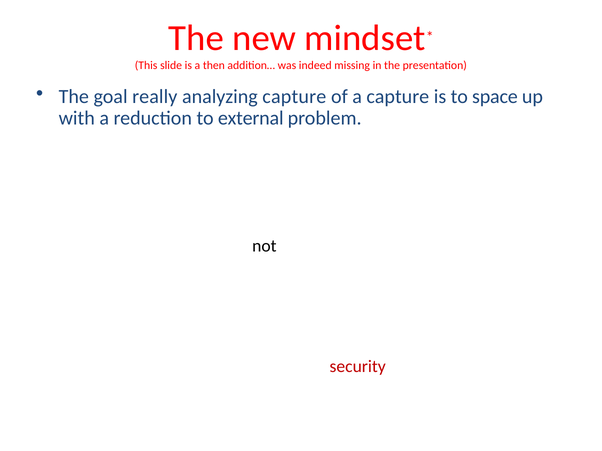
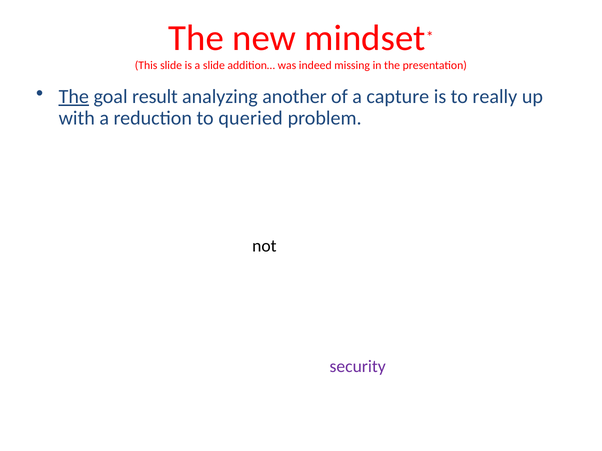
a then: then -> slide
The at (74, 97) underline: none -> present
goal really: really -> result
analyzing capture: capture -> another
space: space -> really
to external: external -> queried
security at (358, 367) colour: red -> purple
